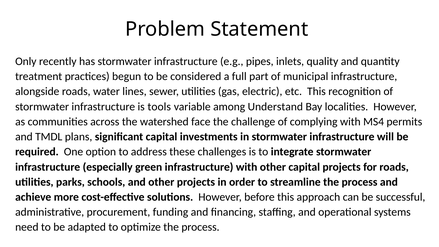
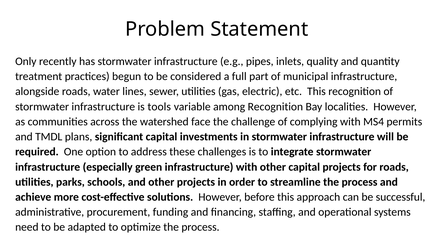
among Understand: Understand -> Recognition
